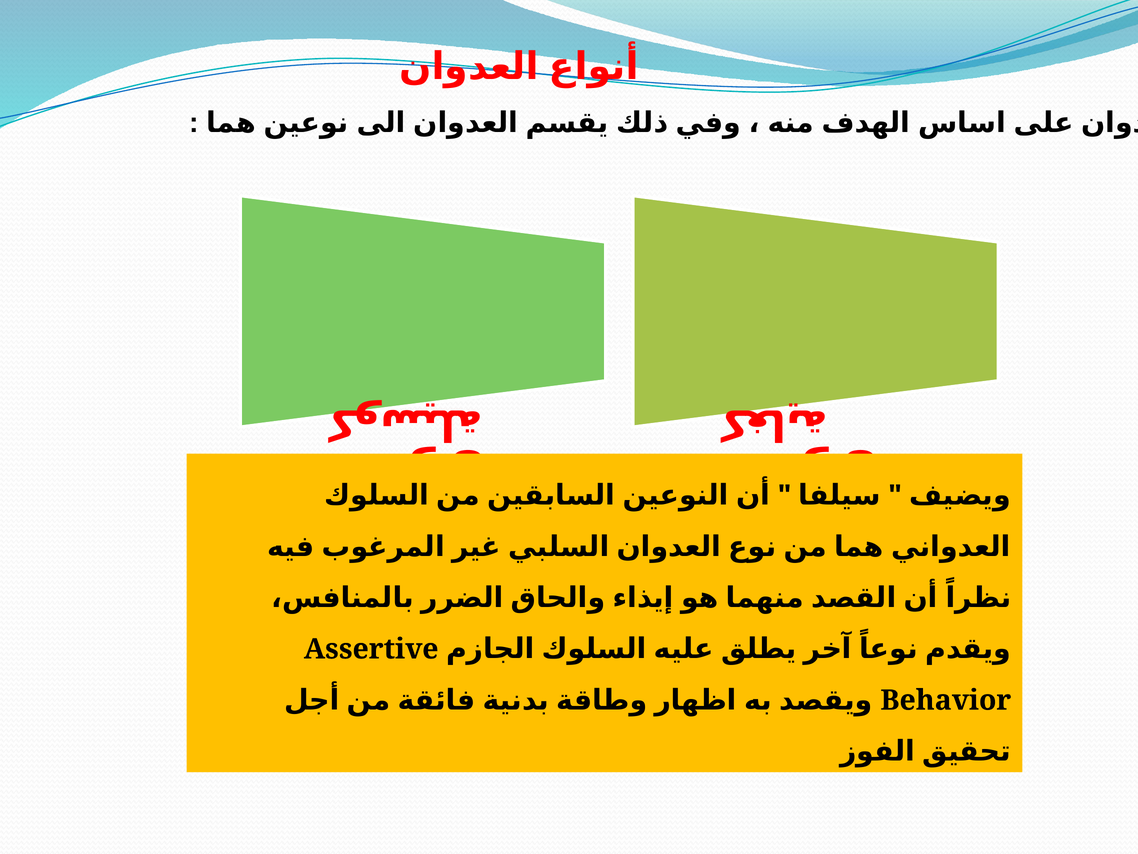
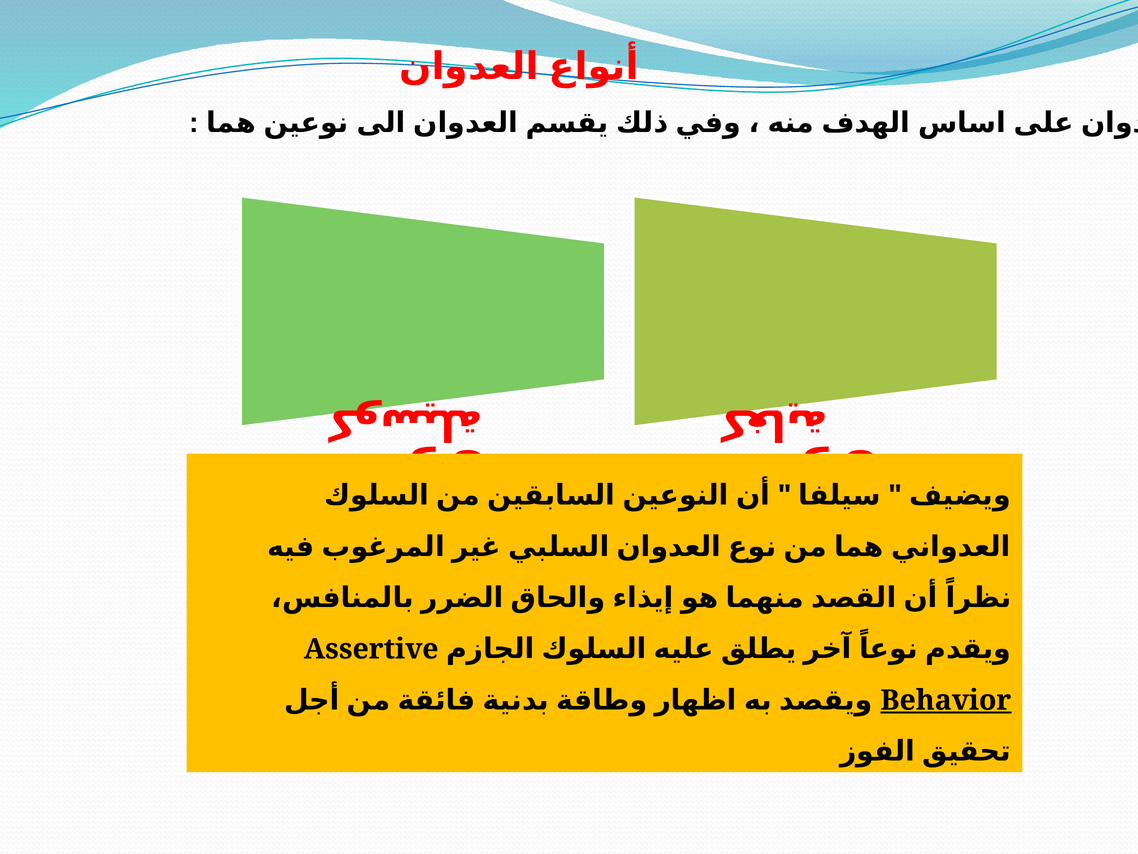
Behavior underline: none -> present
